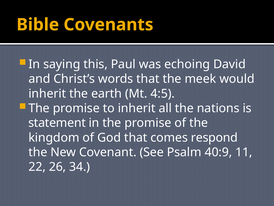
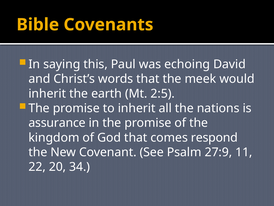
4:5: 4:5 -> 2:5
statement: statement -> assurance
40:9: 40:9 -> 27:9
26: 26 -> 20
